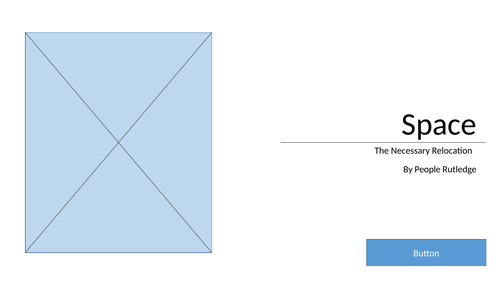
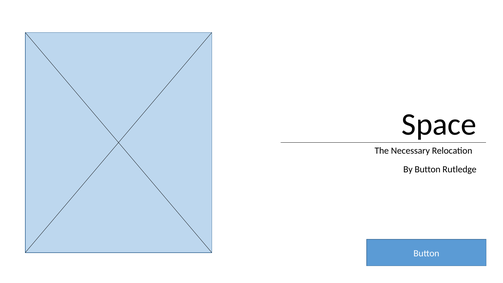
By People: People -> Button
